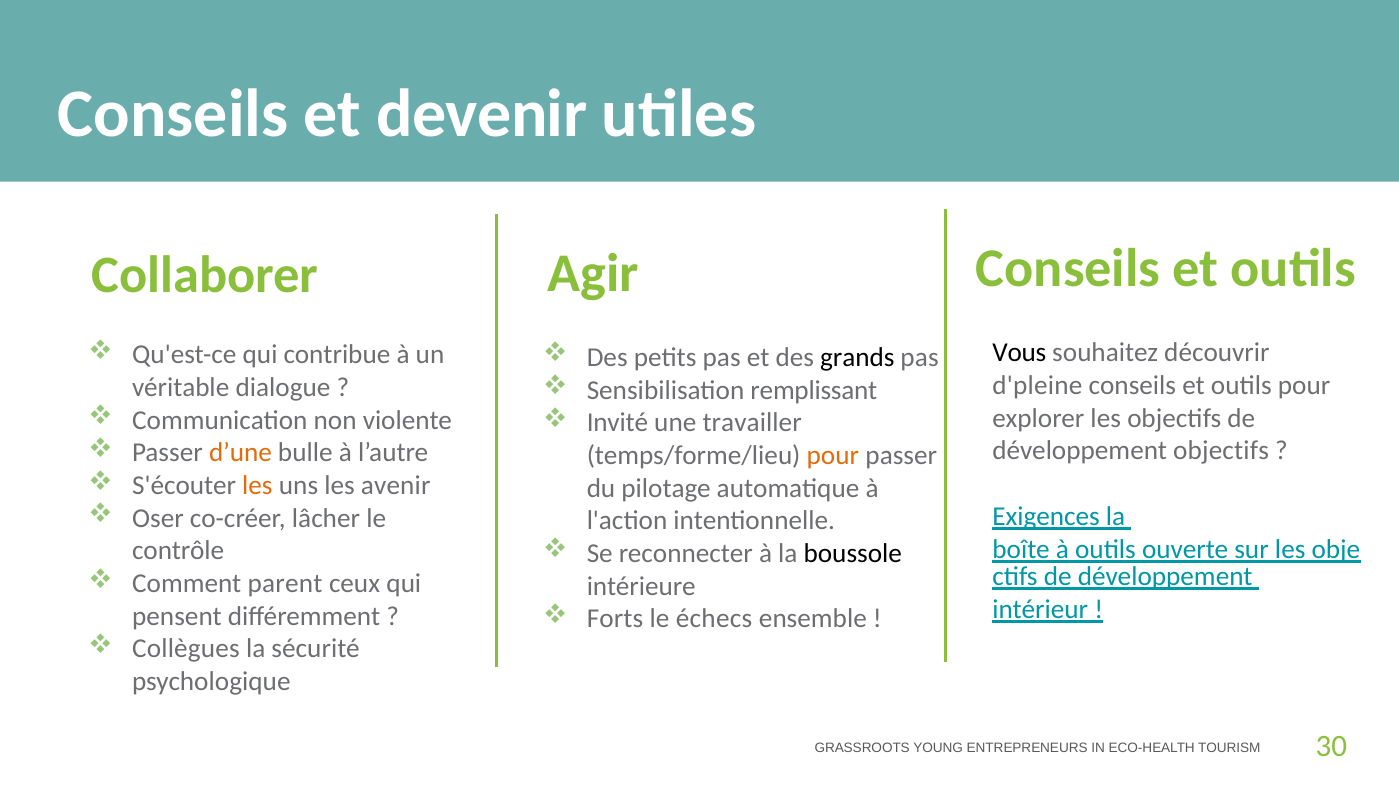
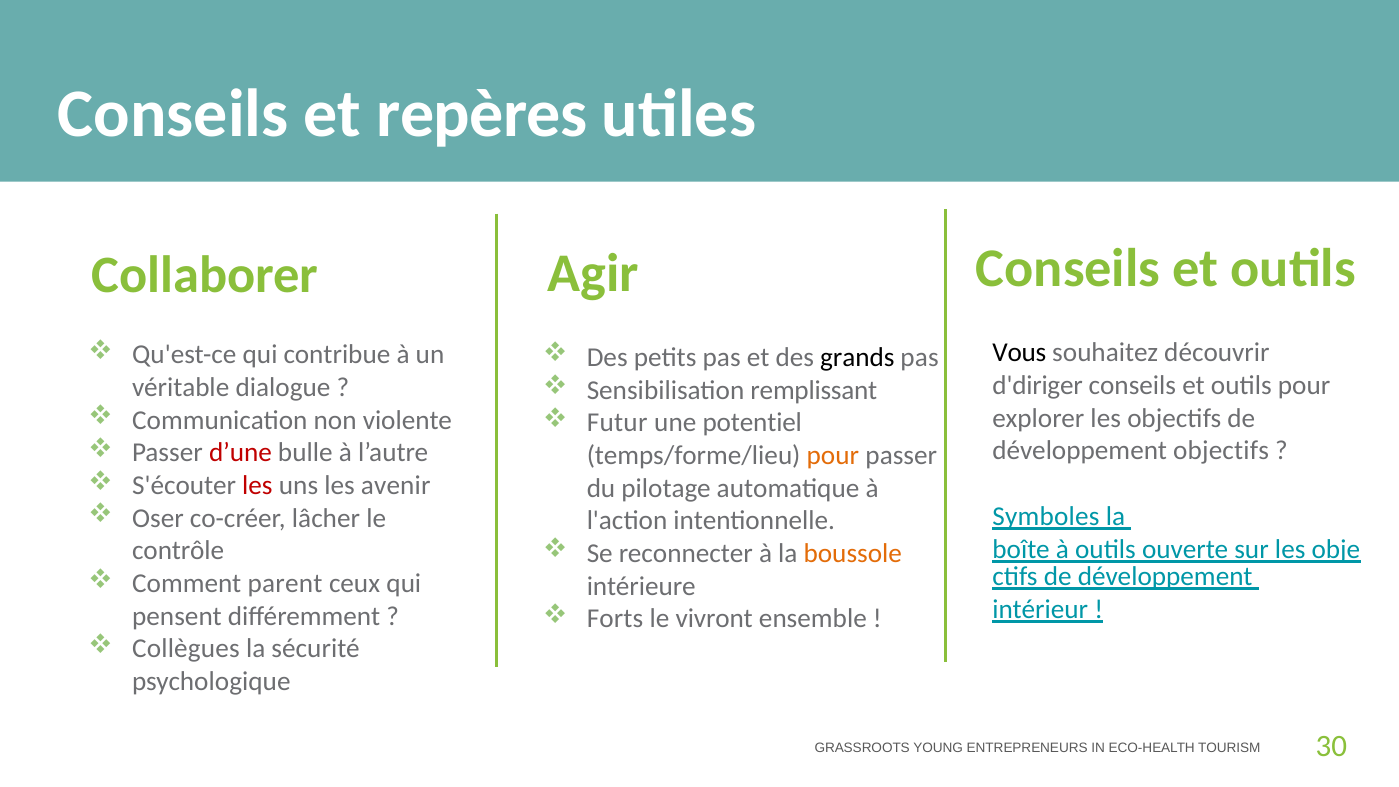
devenir: devenir -> repères
d'pleine: d'pleine -> d'diriger
Invité: Invité -> Futur
travailler: travailler -> potentiel
d’une colour: orange -> red
les at (257, 486) colour: orange -> red
Exigences: Exigences -> Symboles
boussole colour: black -> orange
échecs: échecs -> vivront
